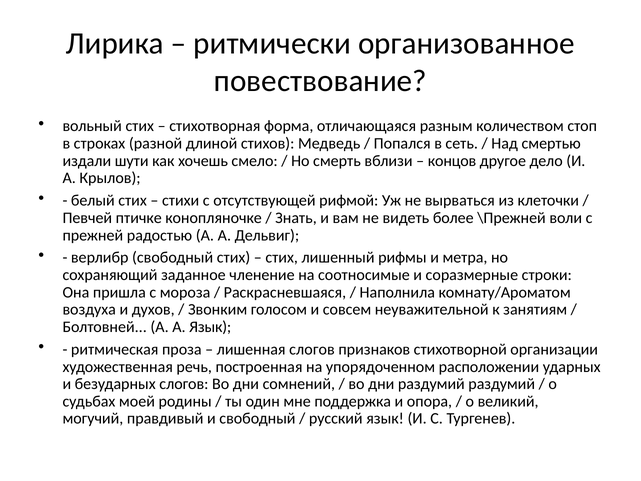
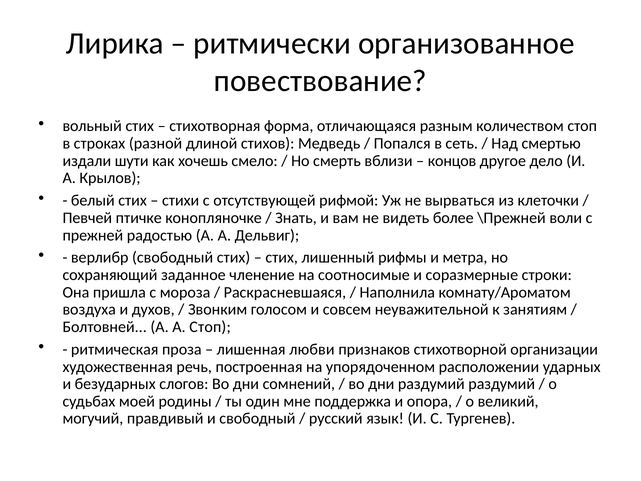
А Язык: Язык -> Стоп
лишенная слогов: слогов -> любви
